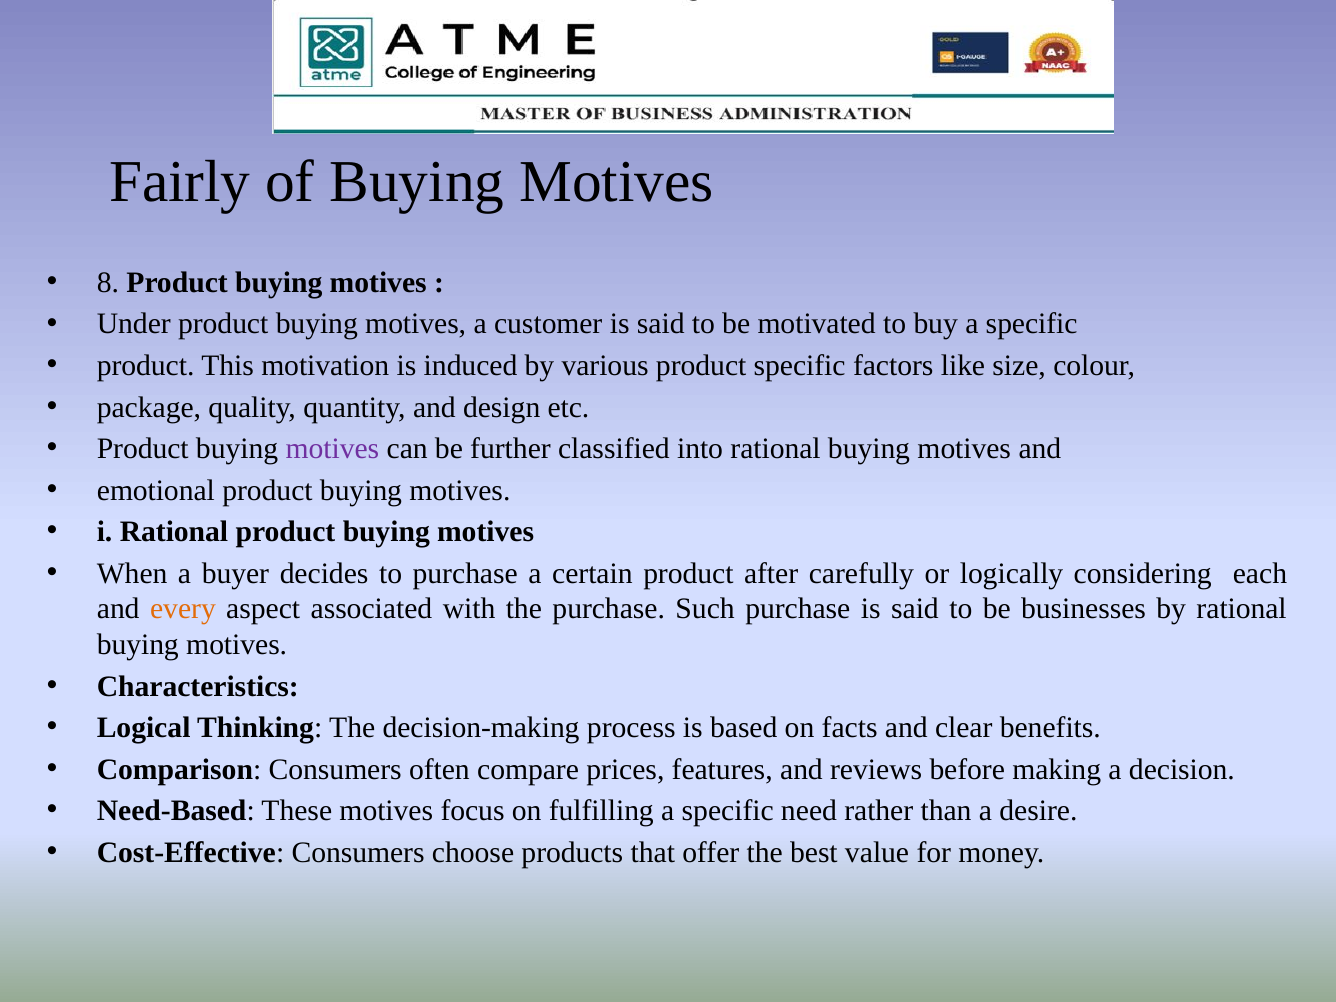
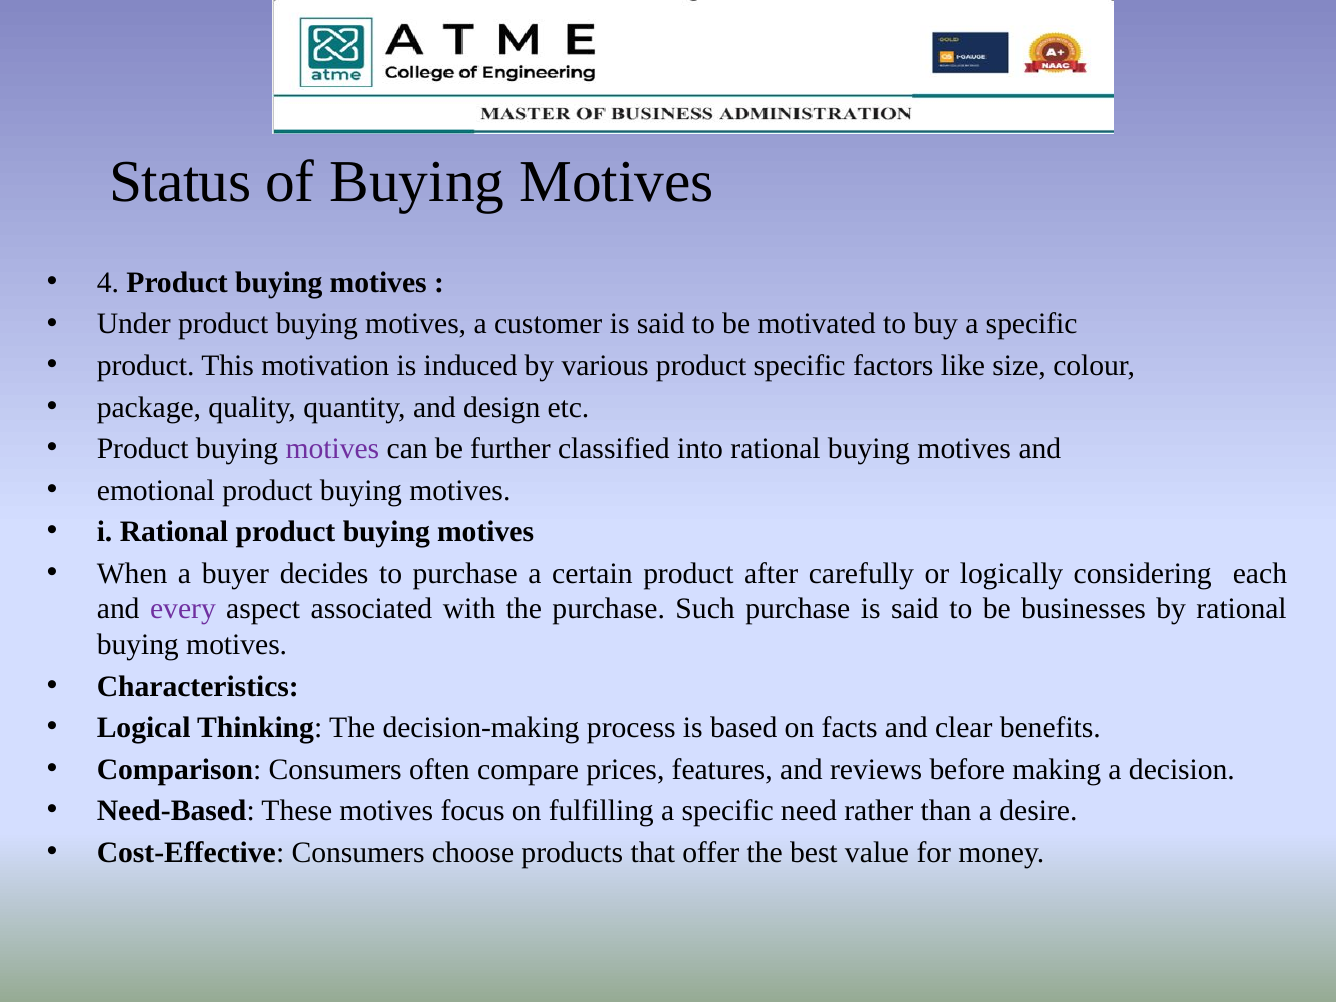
Fairly: Fairly -> Status
8: 8 -> 4
every colour: orange -> purple
